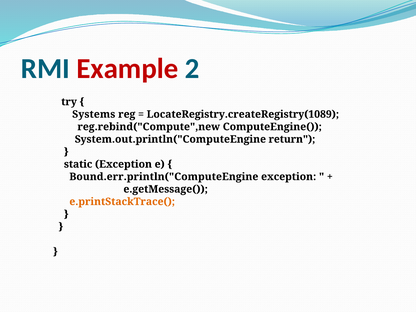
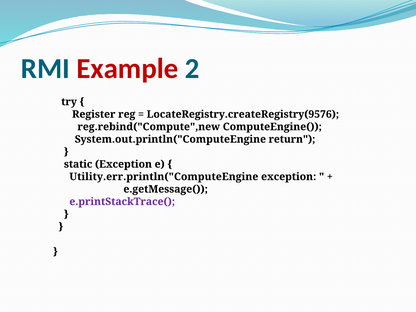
Systems: Systems -> Register
LocateRegistry.createRegistry(1089: LocateRegistry.createRegistry(1089 -> LocateRegistry.createRegistry(9576
Bound.err.println("ComputeEngine: Bound.err.println("ComputeEngine -> Utility.err.println("ComputeEngine
e.printStackTrace( colour: orange -> purple
